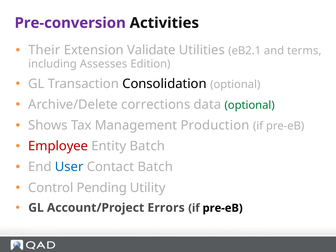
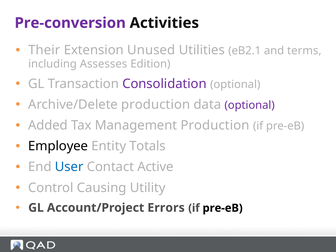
Validate: Validate -> Unused
Consolidation colour: black -> purple
Archive/Delete corrections: corrections -> production
optional at (250, 105) colour: green -> purple
Shows: Shows -> Added
Employee colour: red -> black
Entity Batch: Batch -> Totals
Contact Batch: Batch -> Active
Pending: Pending -> Causing
